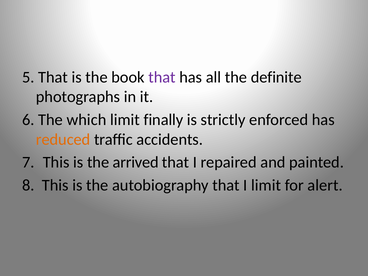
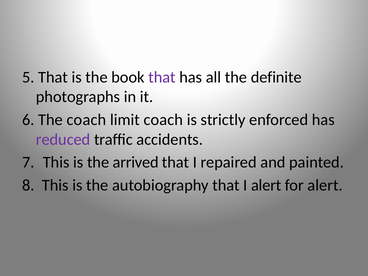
The which: which -> coach
limit finally: finally -> coach
reduced colour: orange -> purple
I limit: limit -> alert
